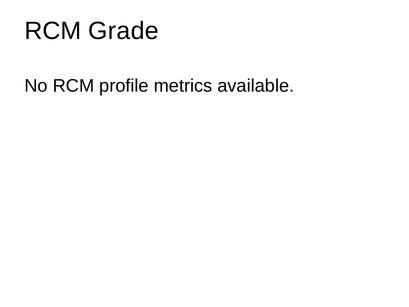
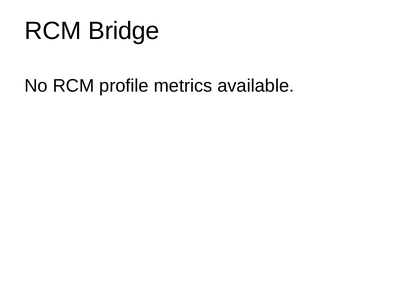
Grade: Grade -> Bridge
